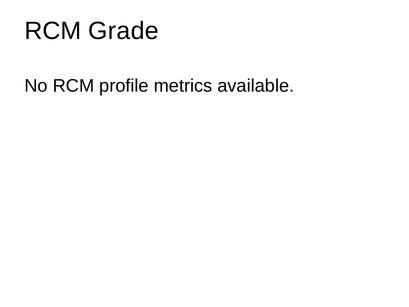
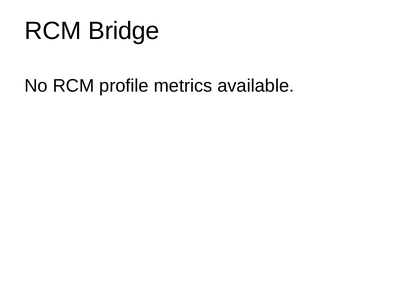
Grade: Grade -> Bridge
